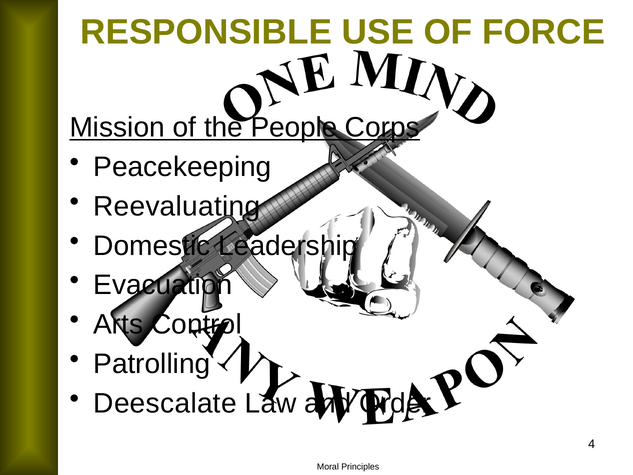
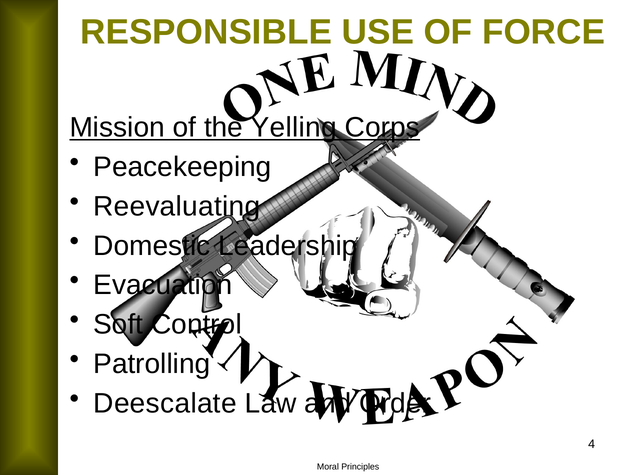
People: People -> Yelling
Arts: Arts -> Soft
